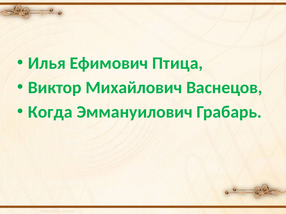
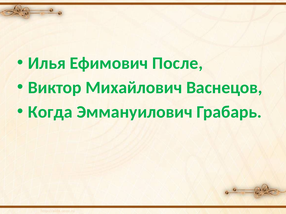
Птица: Птица -> После
